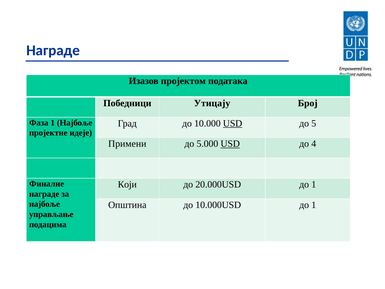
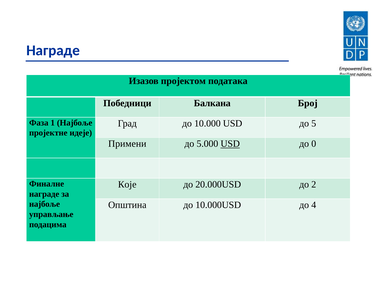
Утицају: Утицају -> Балкана
USD at (233, 123) underline: present -> none
4: 4 -> 0
Који: Који -> Које
20.000USD до 1: 1 -> 2
10.000USD до 1: 1 -> 4
